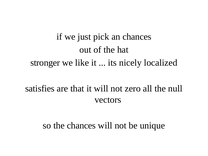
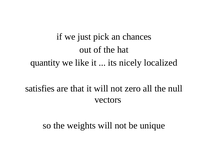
stronger: stronger -> quantity
the chances: chances -> weights
